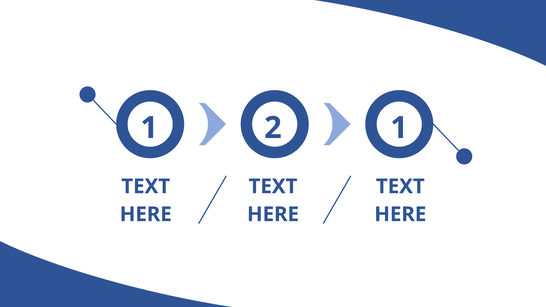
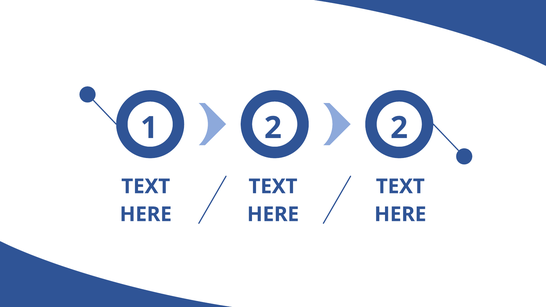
2 1: 1 -> 2
